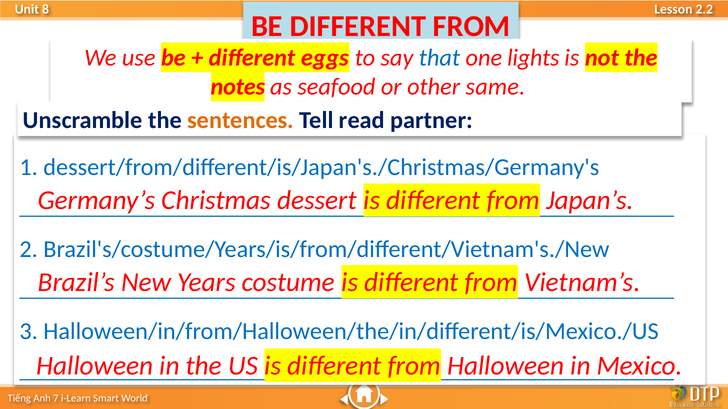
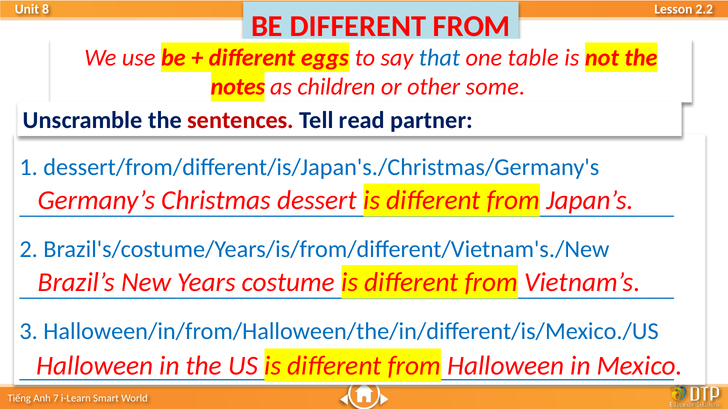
lights: lights -> table
seafood: seafood -> children
same: same -> some
sentences colour: orange -> red
